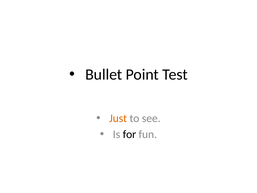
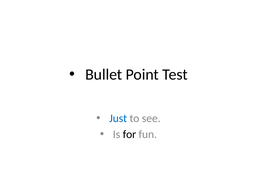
Just colour: orange -> blue
